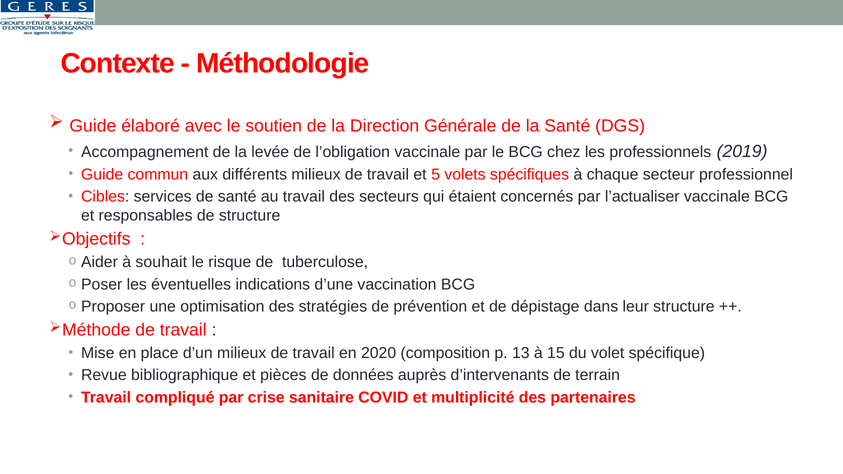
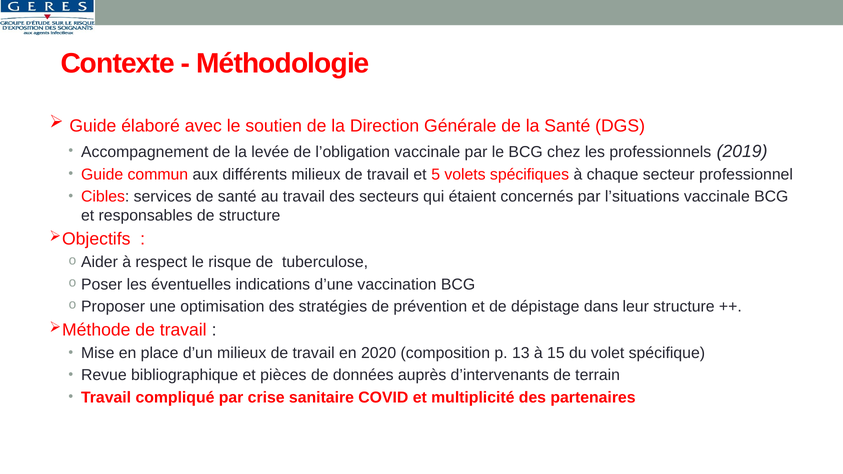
l’actualiser: l’actualiser -> l’situations
souhait: souhait -> respect
